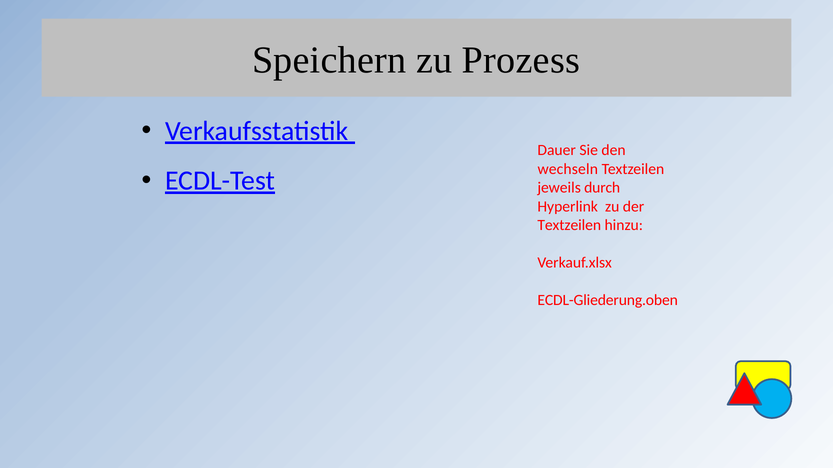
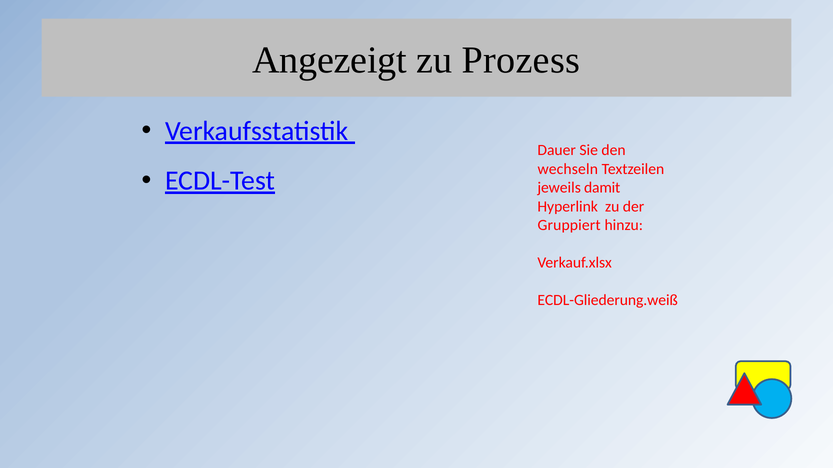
Speichern: Speichern -> Angezeigt
durch: durch -> damit
Textzeilen at (569, 225): Textzeilen -> Gruppiert
ECDL-Gliederung.oben: ECDL-Gliederung.oben -> ECDL-Gliederung.weiß
